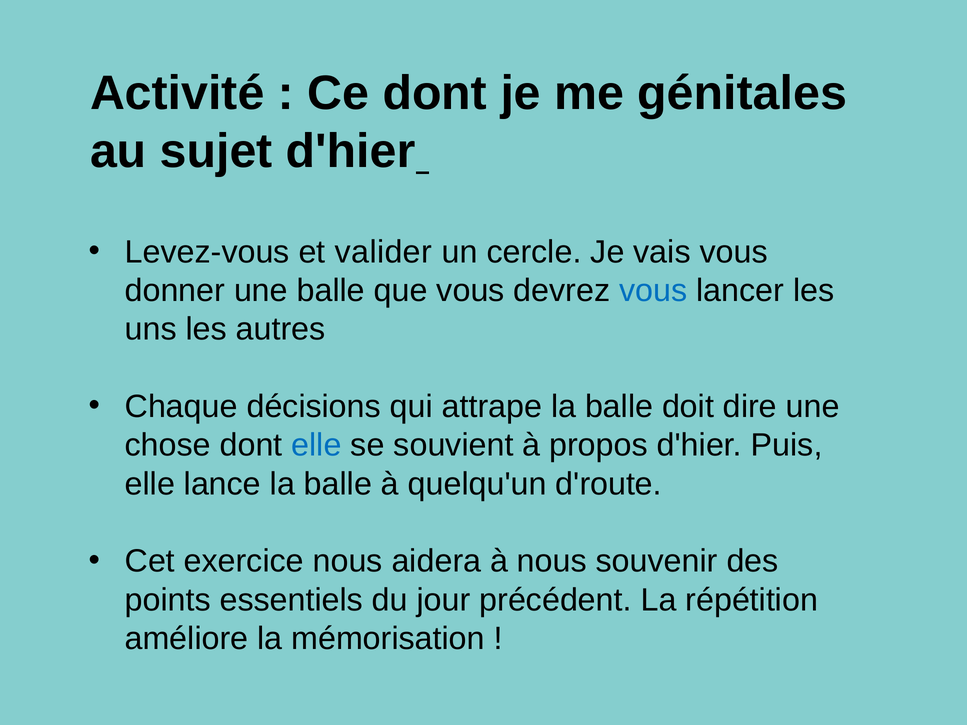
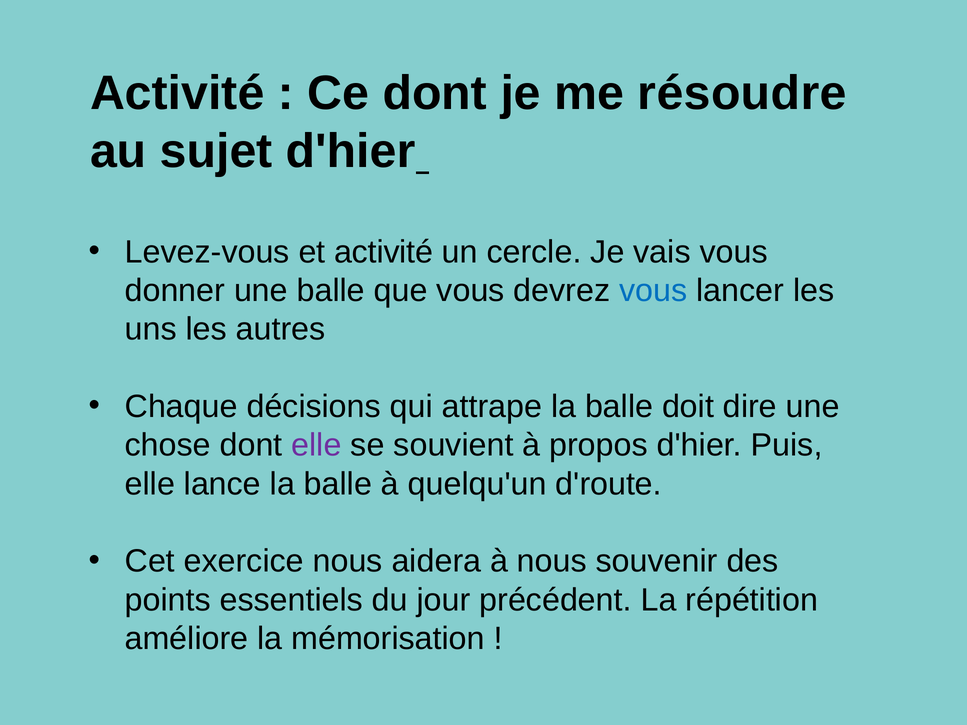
génitales: génitales -> résoudre
et valider: valider -> activité
elle at (316, 445) colour: blue -> purple
